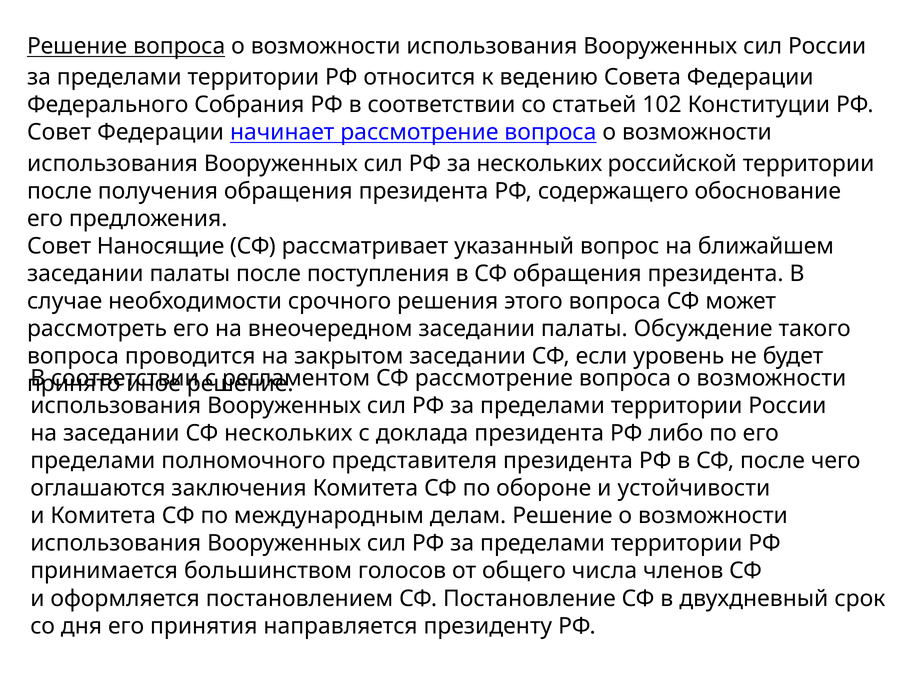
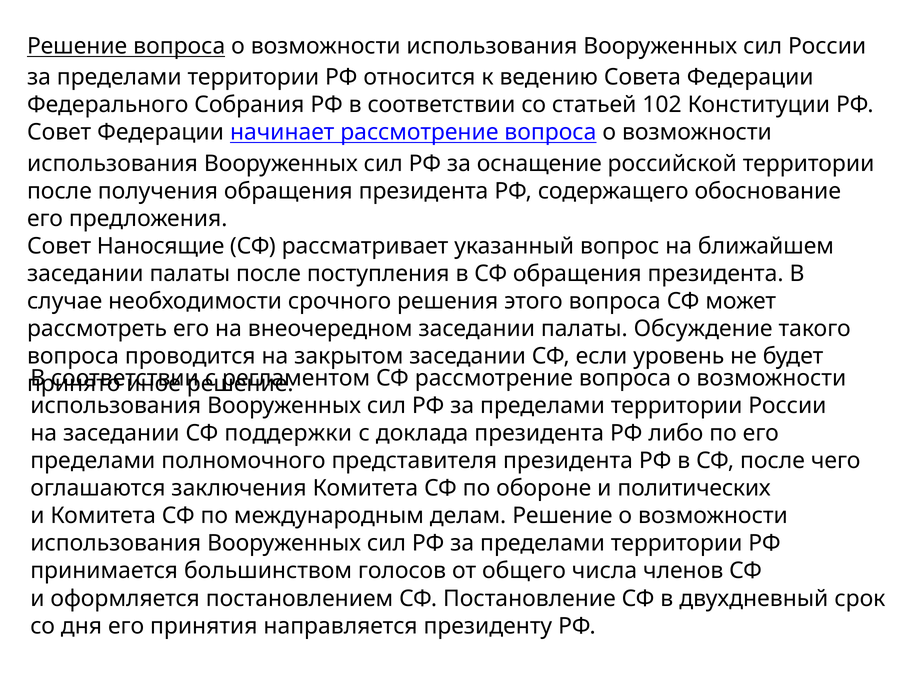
за нескольких: нескольких -> оснащение
СФ нескольких: нескольких -> поддержки
устойчивости: устойчивости -> политических
